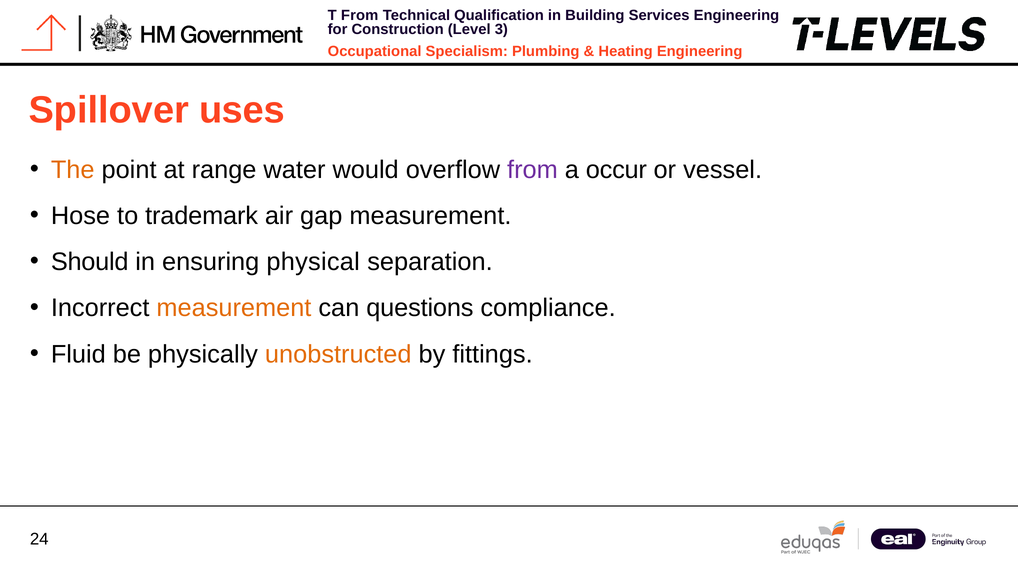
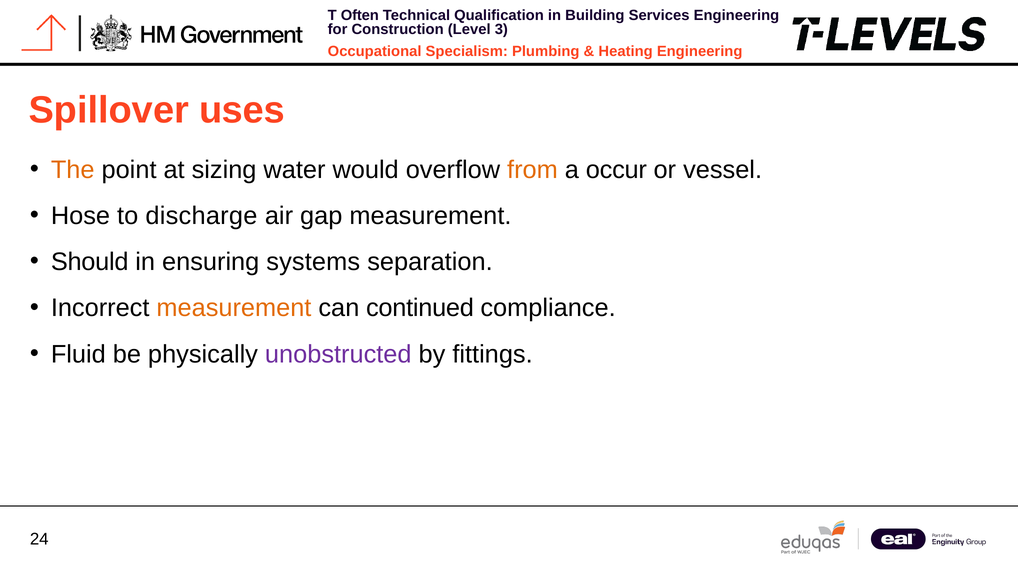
From at (360, 15): From -> Often
range: range -> sizing
from at (532, 170) colour: purple -> orange
trademark: trademark -> discharge
physical: physical -> systems
questions: questions -> continued
unobstructed colour: orange -> purple
